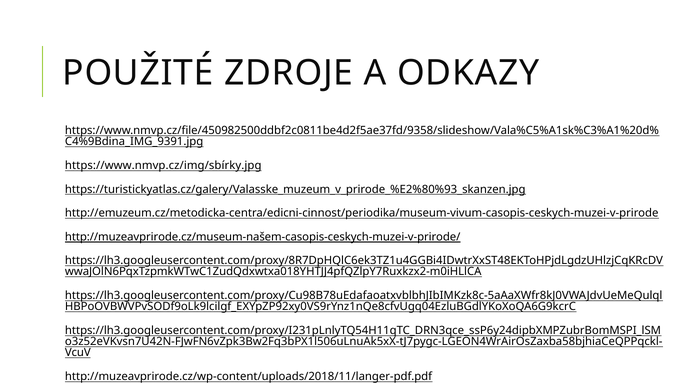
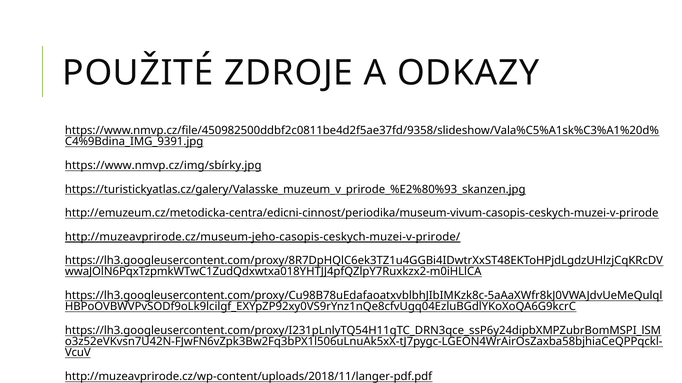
http://muzeavprirode.cz/museum-našem-casopis-ceskych-muzei-v-prirode/: http://muzeavprirode.cz/museum-našem-casopis-ceskych-muzei-v-prirode/ -> http://muzeavprirode.cz/museum-jeho-casopis-ceskych-muzei-v-prirode/
